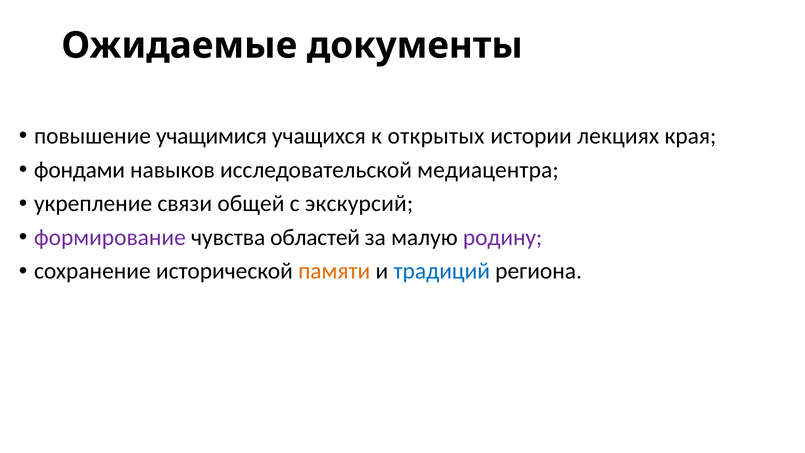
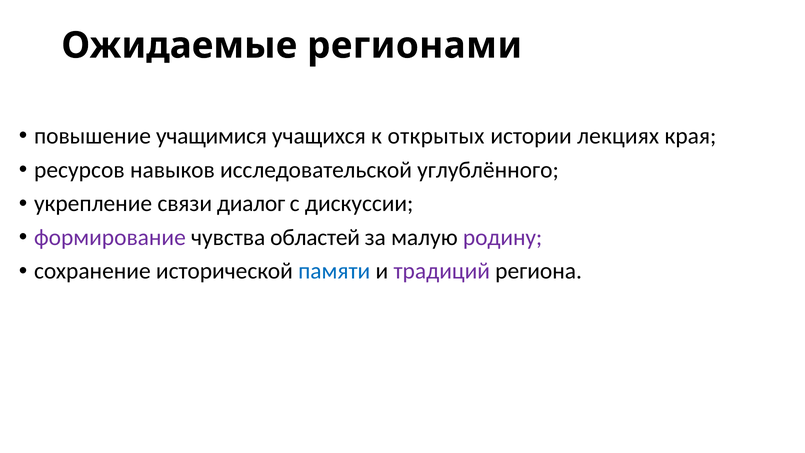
документы: документы -> регионами
фондами: фондами -> ресурсов
медиацентра: медиацентра -> углублённого
общей: общей -> диалог
экскурсий: экскурсий -> дискуссии
памяти colour: orange -> blue
традиций colour: blue -> purple
